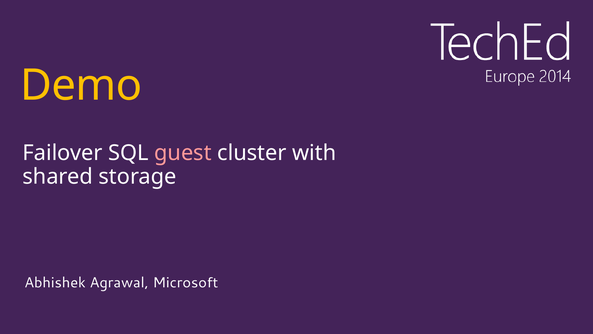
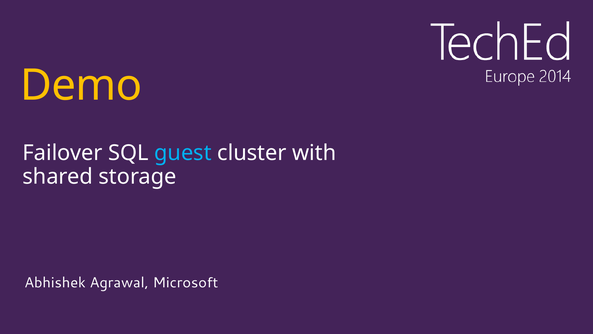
guest colour: pink -> light blue
